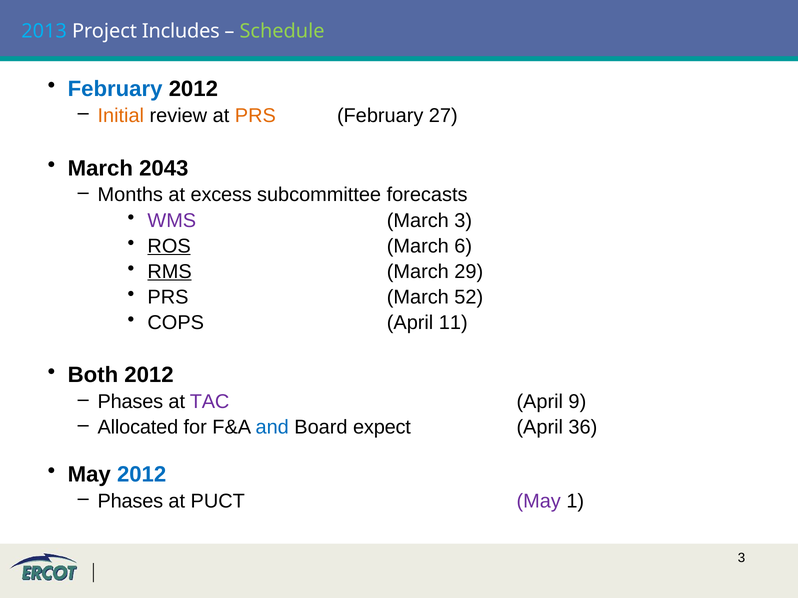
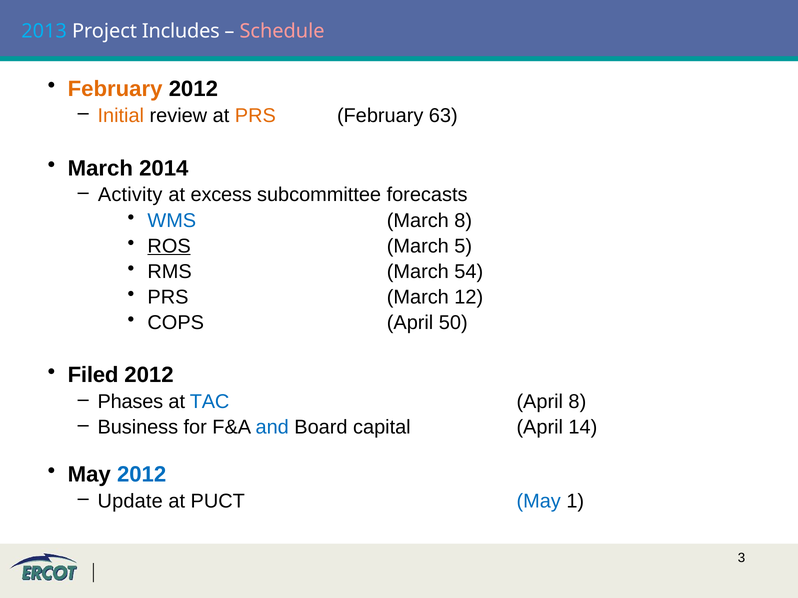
Schedule colour: light green -> pink
February at (115, 89) colour: blue -> orange
27: 27 -> 63
2043: 2043 -> 2014
Months: Months -> Activity
WMS colour: purple -> blue
March 3: 3 -> 8
6: 6 -> 5
RMS underline: present -> none
29: 29 -> 54
52: 52 -> 12
11: 11 -> 50
Both: Both -> Filed
TAC colour: purple -> blue
April 9: 9 -> 8
Allocated: Allocated -> Business
expect: expect -> capital
36: 36 -> 14
Phases at (130, 502): Phases -> Update
May at (539, 502) colour: purple -> blue
